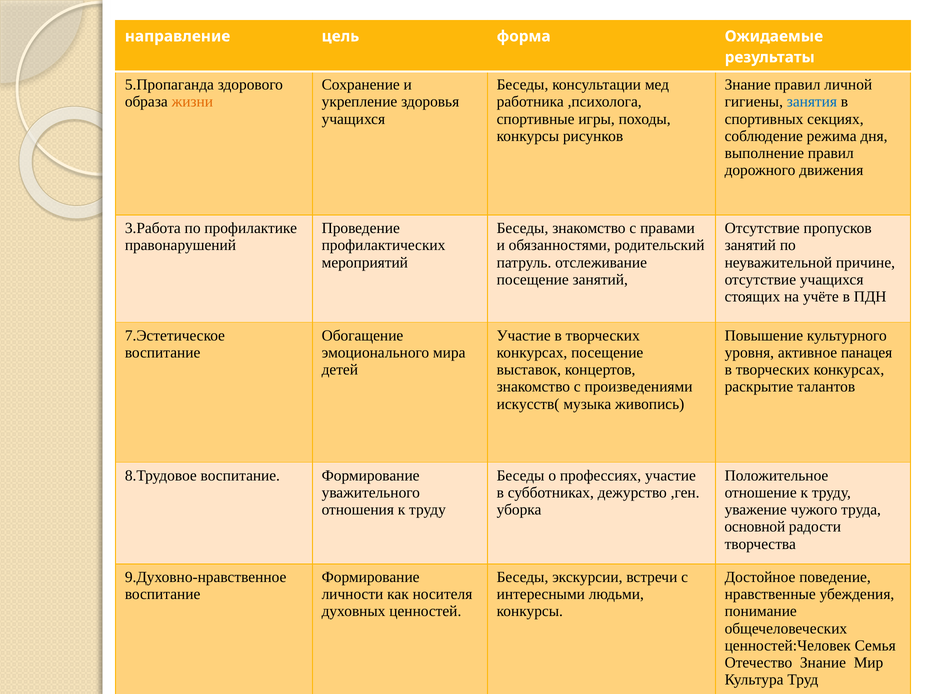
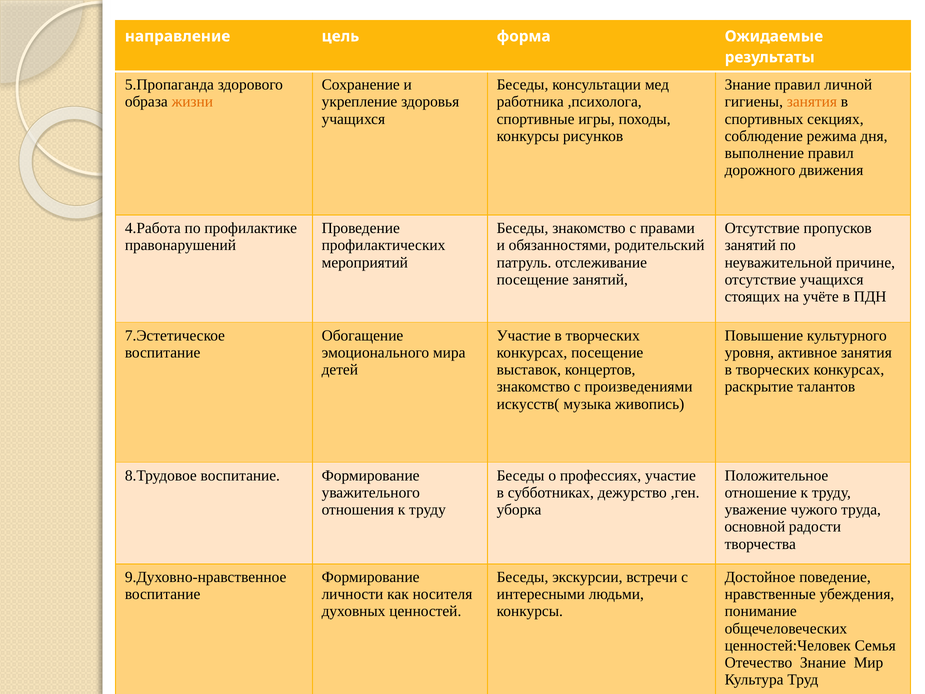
занятия at (812, 102) colour: blue -> orange
3.Работа: 3.Работа -> 4.Работа
активное панацея: панацея -> занятия
